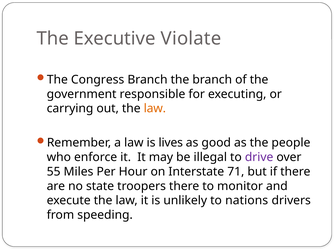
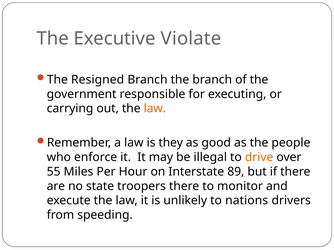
Congress: Congress -> Resigned
lives: lives -> they
drive colour: purple -> orange
71: 71 -> 89
